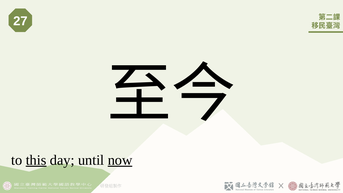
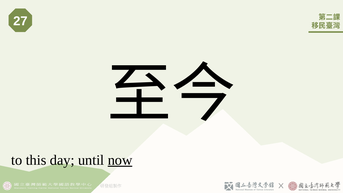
this underline: present -> none
